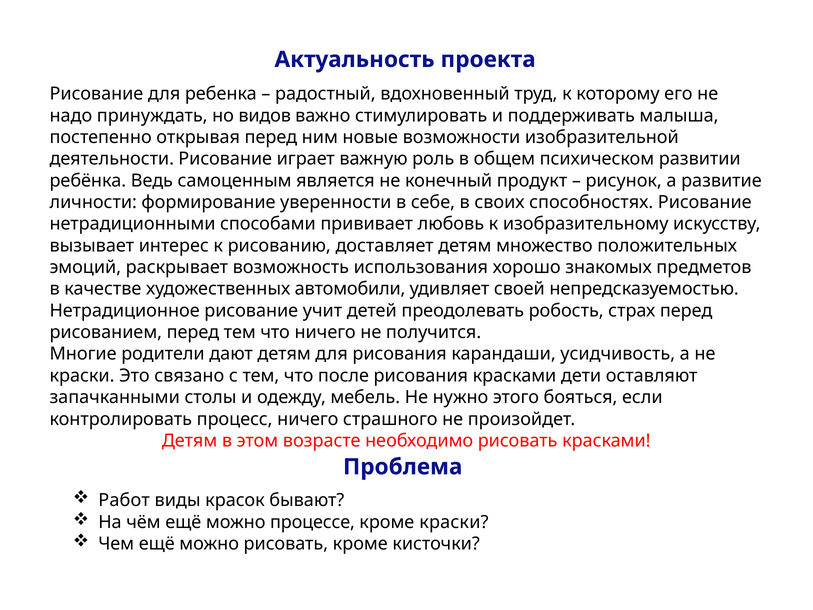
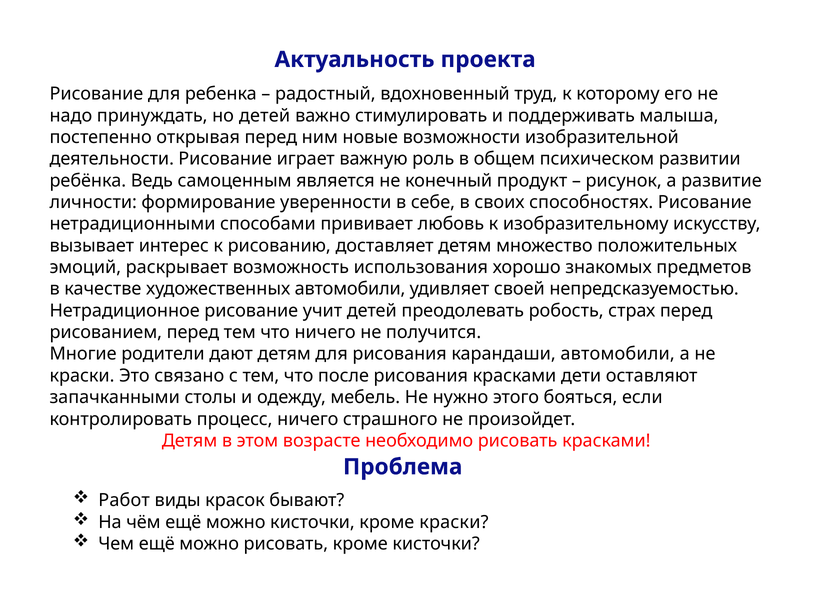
но видов: видов -> детей
карандаши усидчивость: усидчивость -> автомобили
можно процессе: процессе -> кисточки
